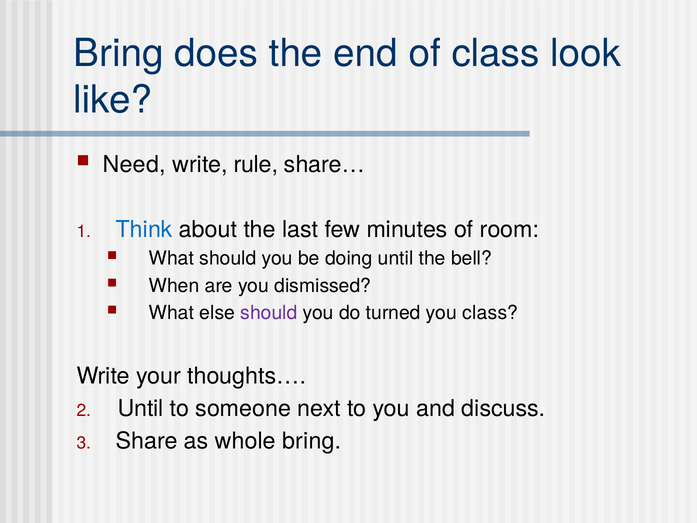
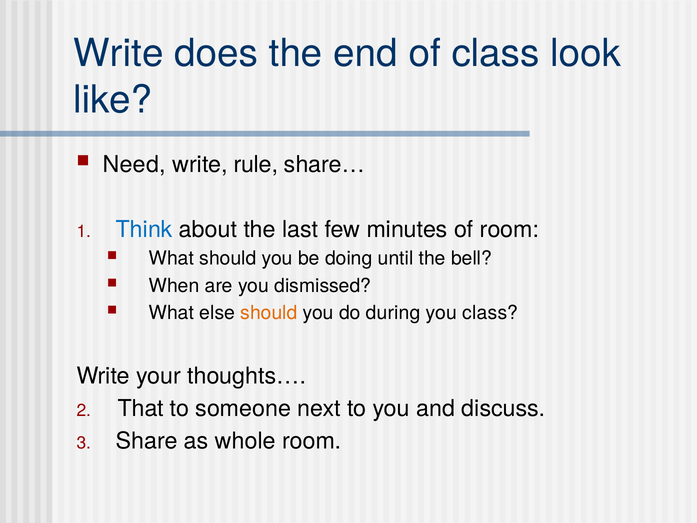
Bring at (119, 53): Bring -> Write
should at (269, 313) colour: purple -> orange
turned: turned -> during
Until at (141, 408): Until -> That
whole bring: bring -> room
